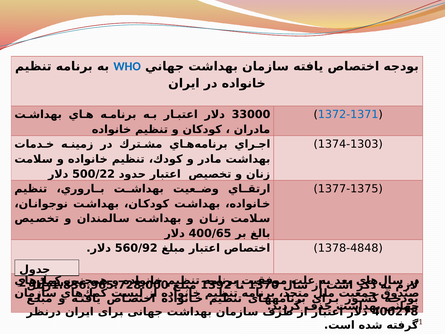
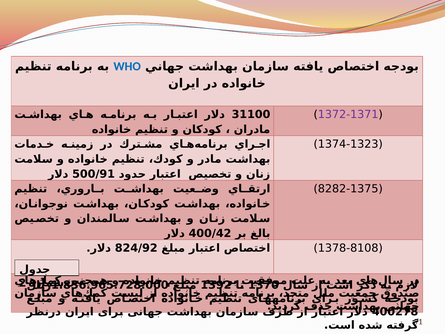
33000: 33000 -> 31100
1372-1371 colour: blue -> purple
1374-1303: 1374-1303 -> 1374-1323
500/22: 500/22 -> 500/91
1377-1375: 1377-1375 -> 8282-1375
400/65: 400/65 -> 400/42
560/92: 560/92 -> 824/92
1378-4848: 1378-4848 -> 1378-8108
